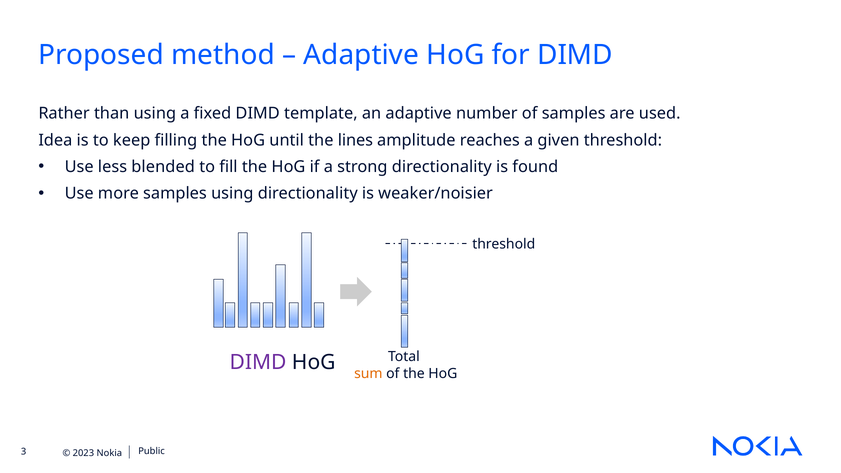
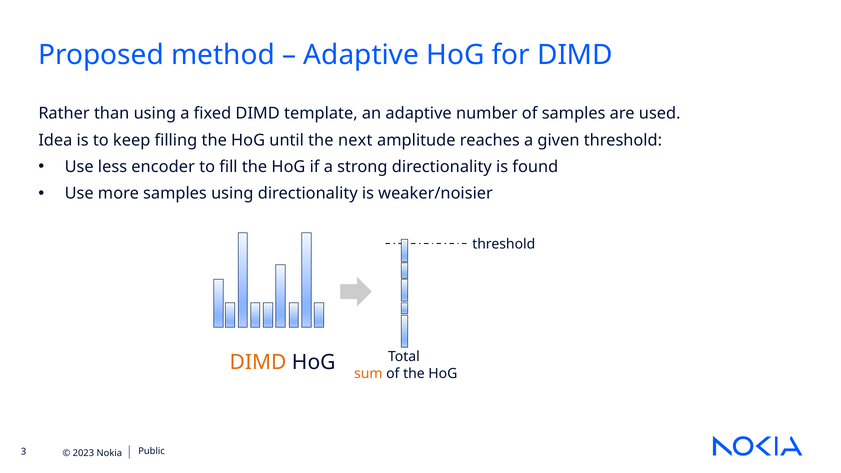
lines: lines -> next
blended: blended -> encoder
DIMD at (258, 362) colour: purple -> orange
